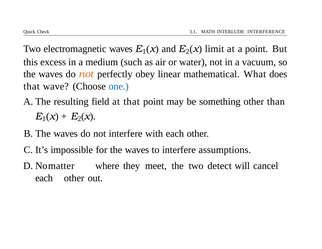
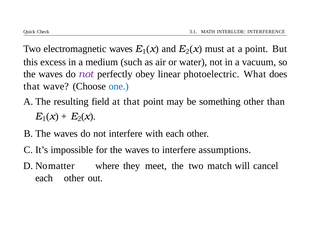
limit: limit -> must
not at (86, 74) colour: orange -> purple
mathematical: mathematical -> photoelectric
detect: detect -> match
